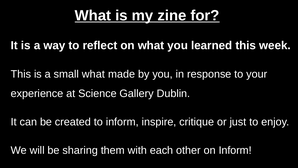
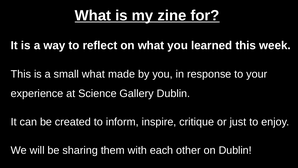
on Inform: Inform -> Dublin
